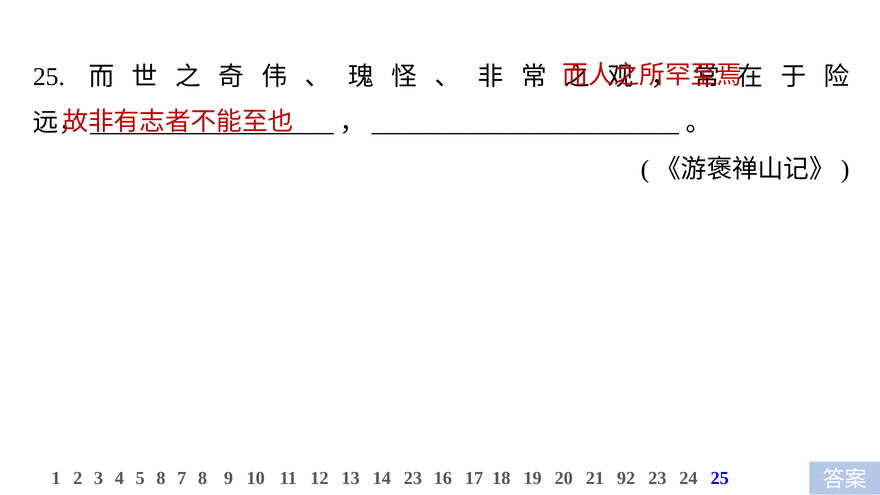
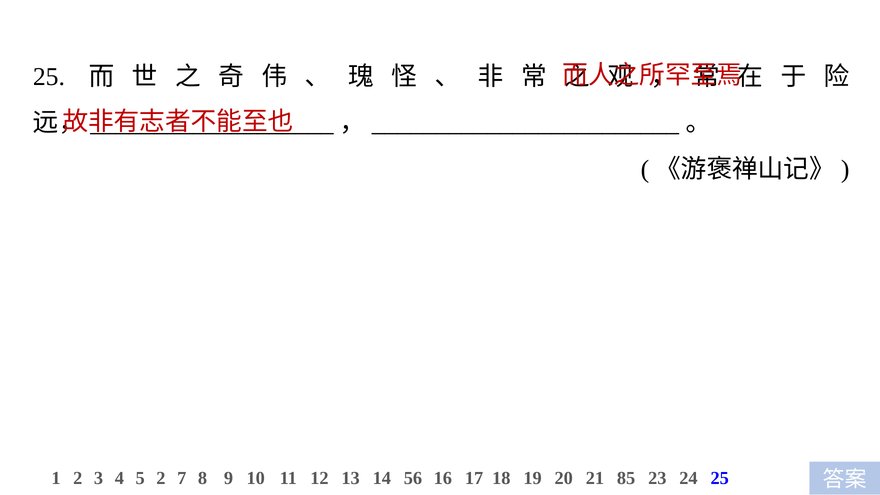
5 8: 8 -> 2
14 23: 23 -> 56
92: 92 -> 85
